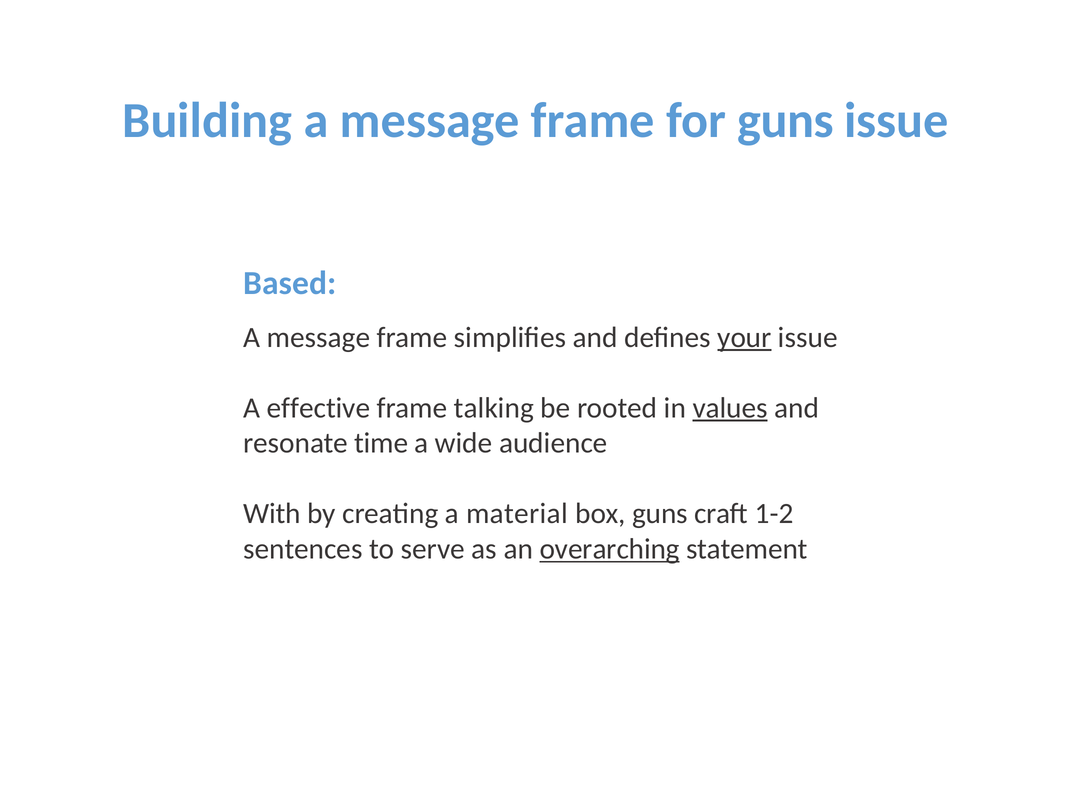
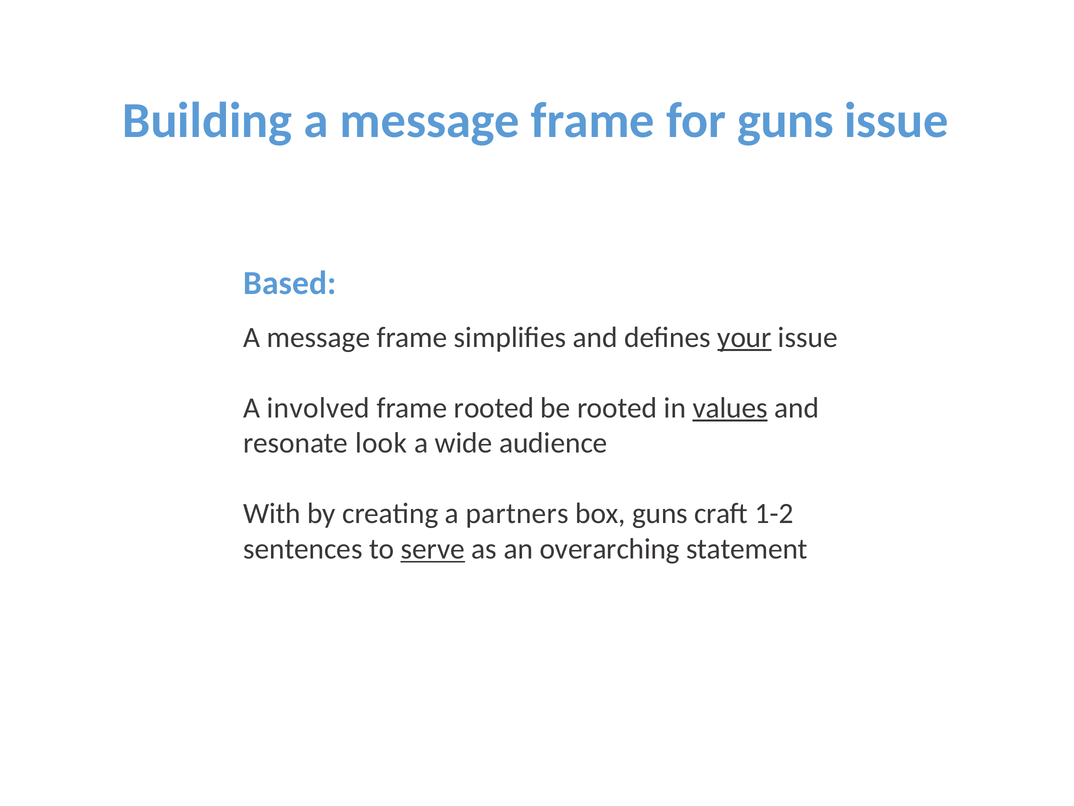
effective: effective -> involved
frame talking: talking -> rooted
time: time -> look
material: material -> partners
serve underline: none -> present
overarching underline: present -> none
